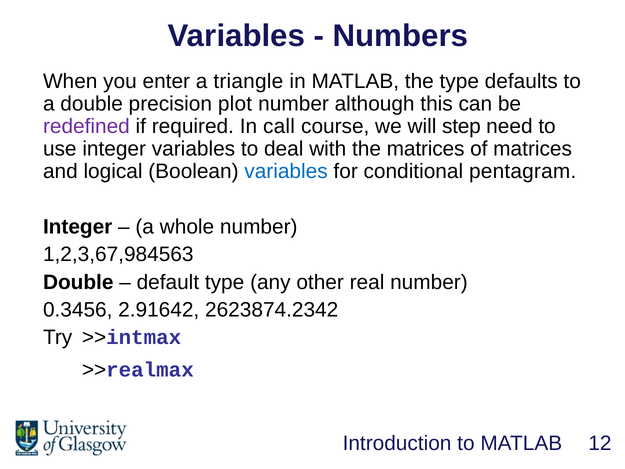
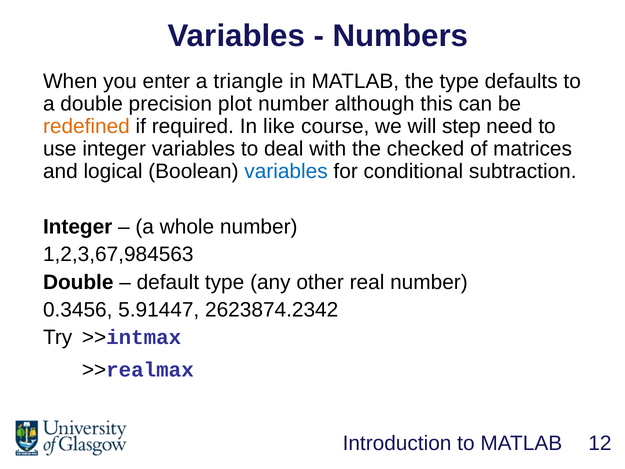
redefined colour: purple -> orange
call: call -> like
the matrices: matrices -> checked
pentagram: pentagram -> subtraction
2.91642: 2.91642 -> 5.91447
